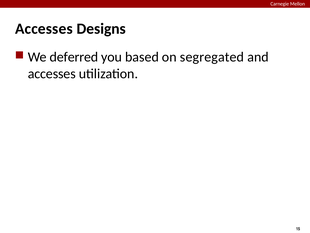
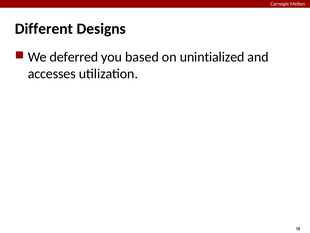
Accesses at (44, 29): Accesses -> Different
segregated: segregated -> unintialized
